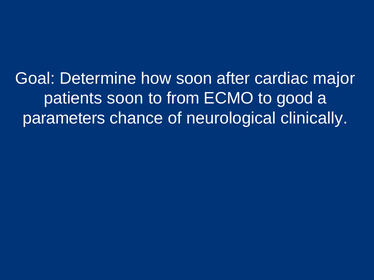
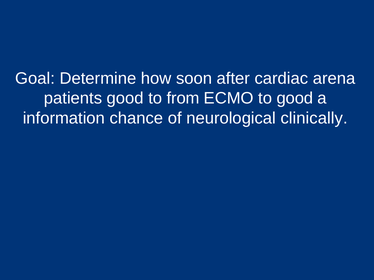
major: major -> arena
patients soon: soon -> good
parameters: parameters -> information
